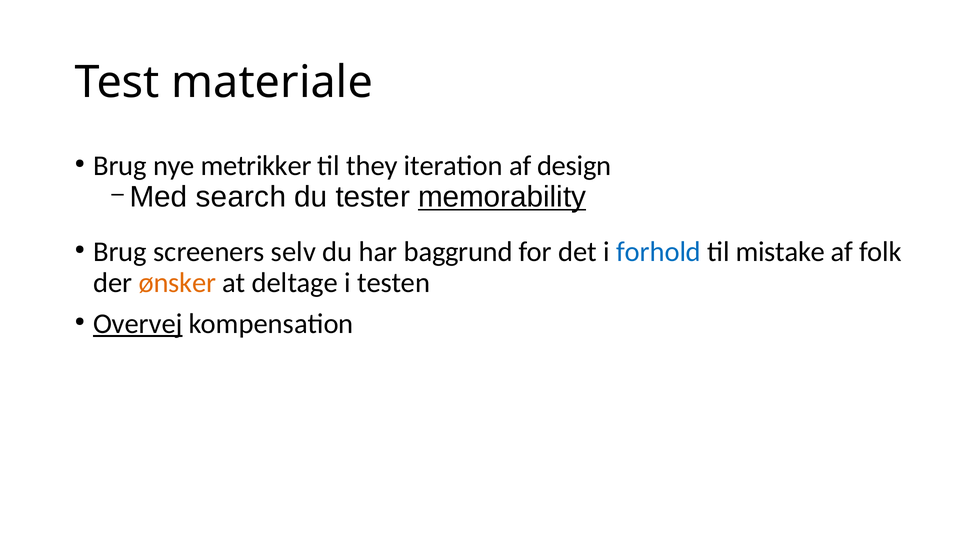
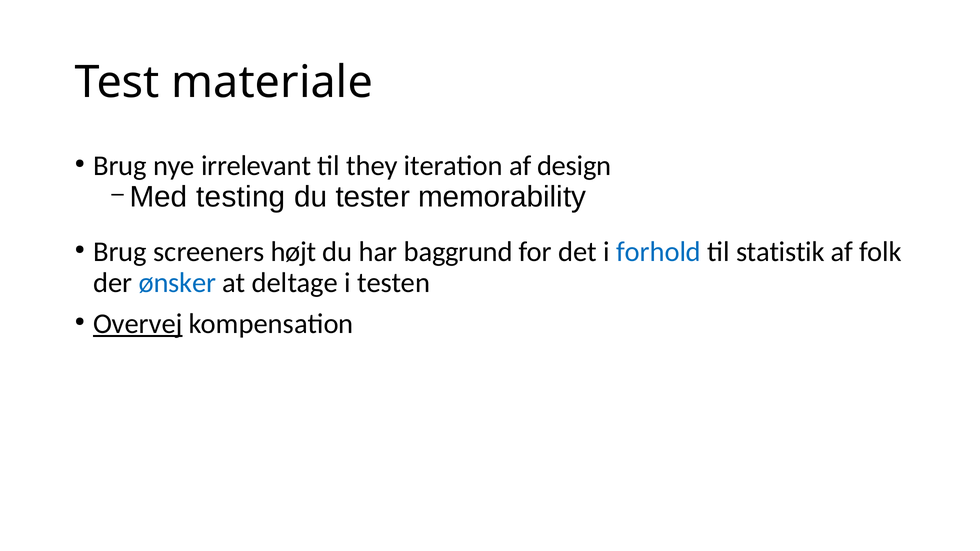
metrikker: metrikker -> irrelevant
search: search -> testing
memorability underline: present -> none
selv: selv -> højt
mistake: mistake -> statistik
ønsker colour: orange -> blue
